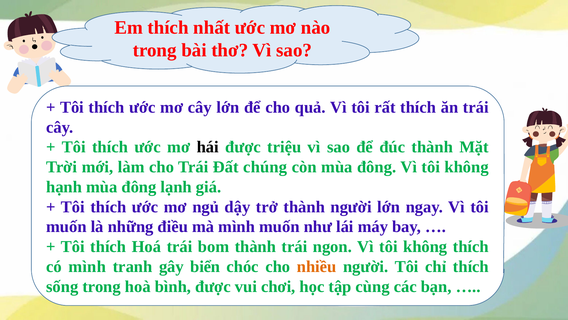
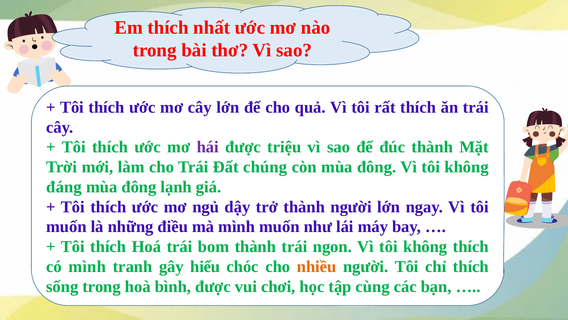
hái colour: black -> purple
hạnh: hạnh -> đáng
biển: biển -> hiểu
